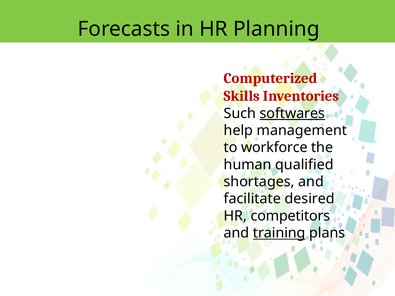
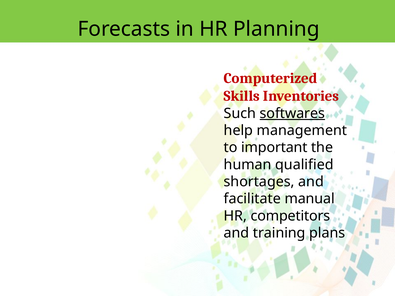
workforce: workforce -> important
desired: desired -> manual
training underline: present -> none
